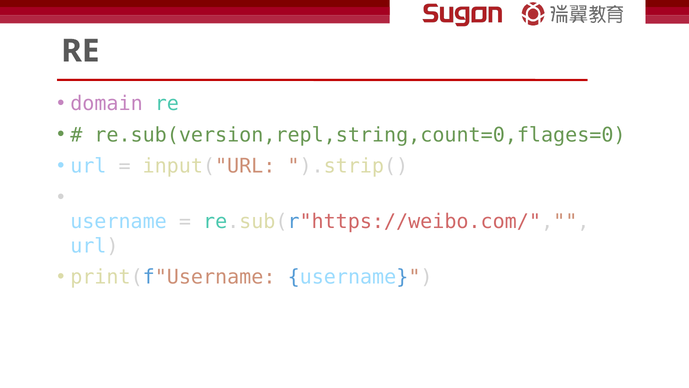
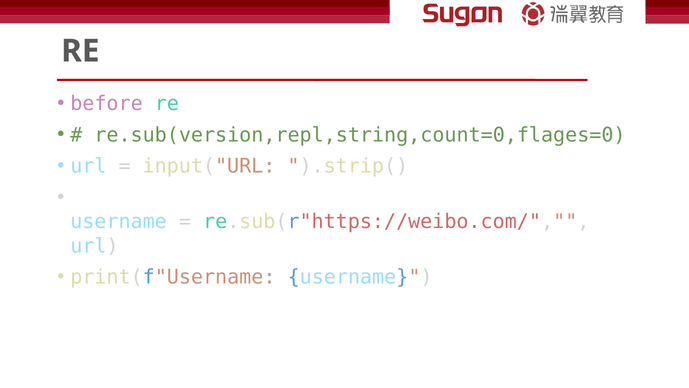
domain: domain -> before
